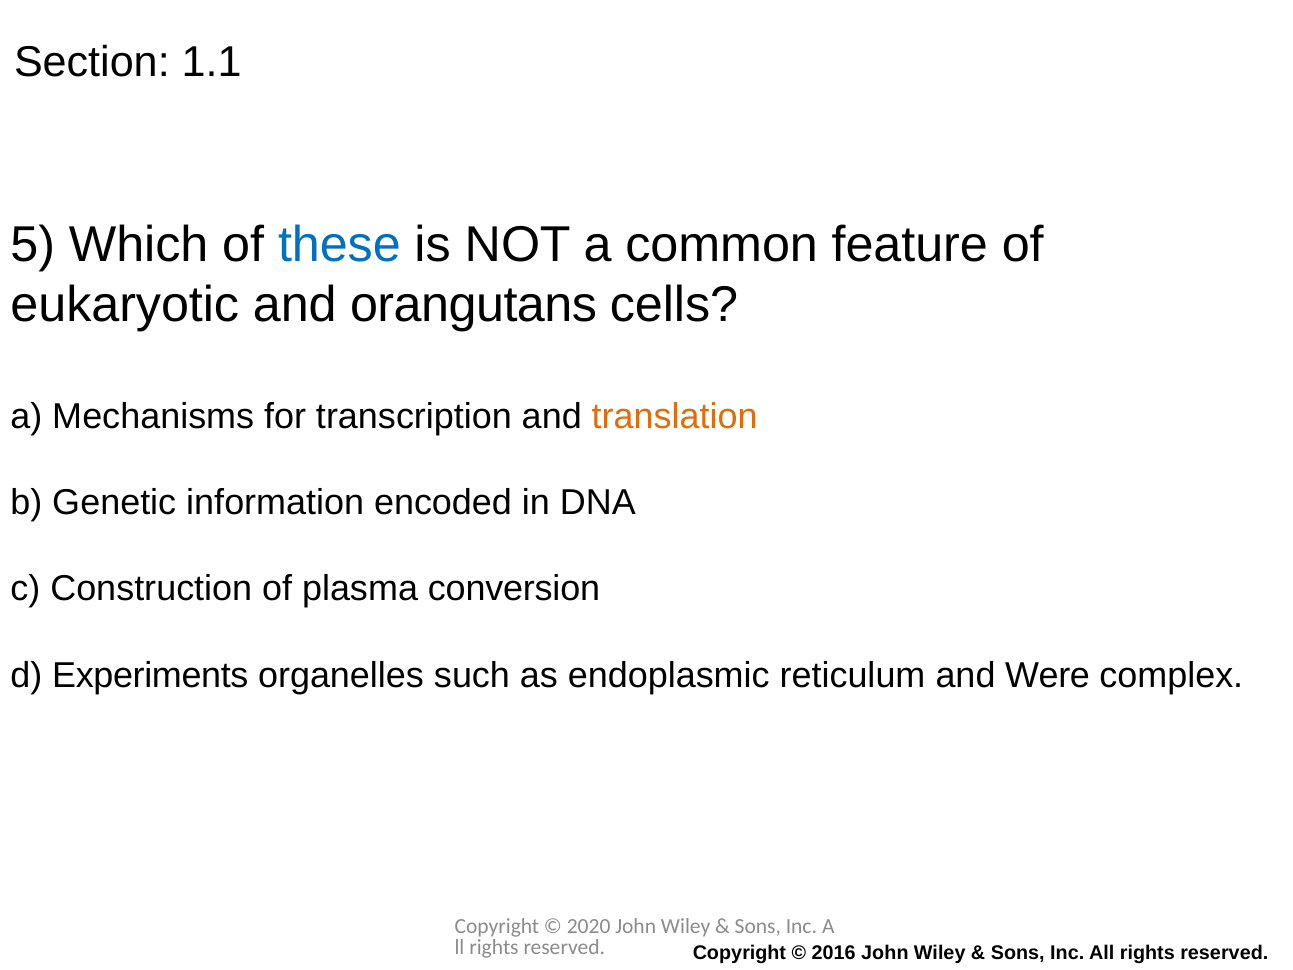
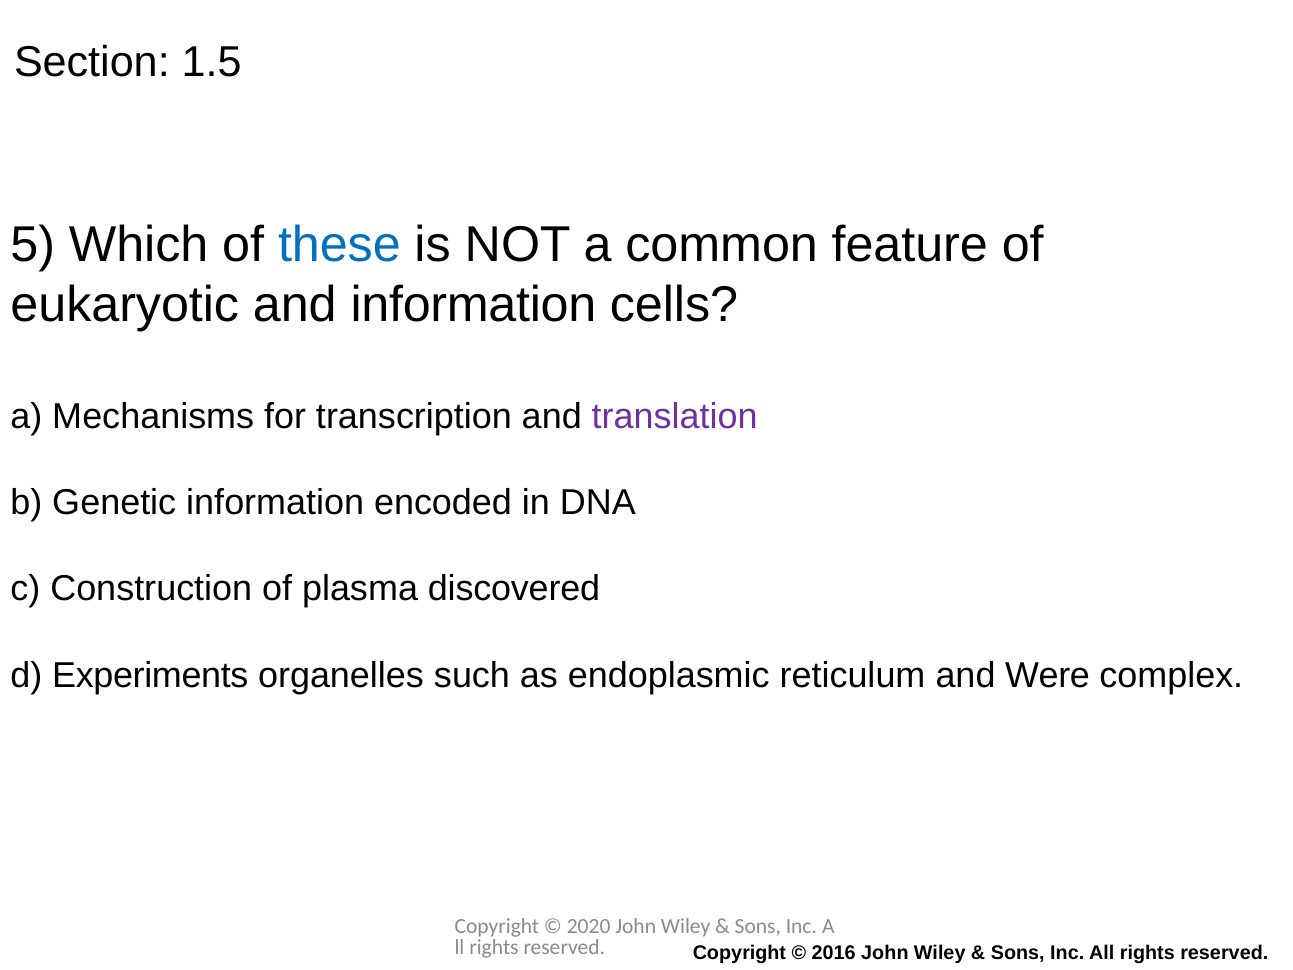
1.1: 1.1 -> 1.5
and orangutans: orangutans -> information
translation colour: orange -> purple
conversion: conversion -> discovered
